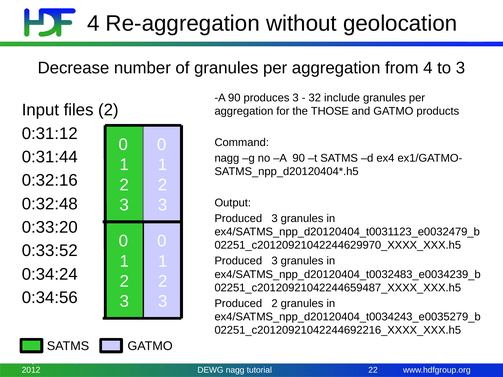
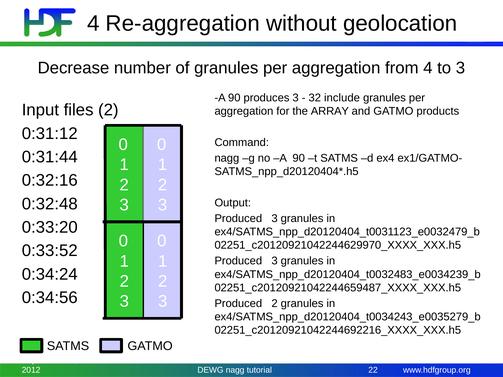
THOSE: THOSE -> ARRAY
